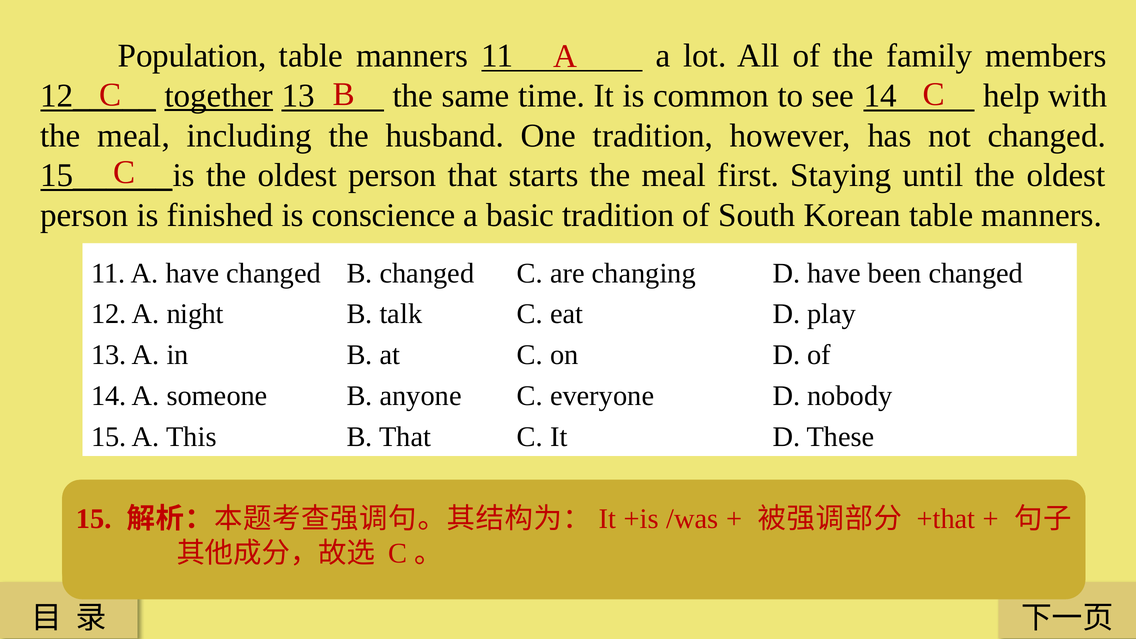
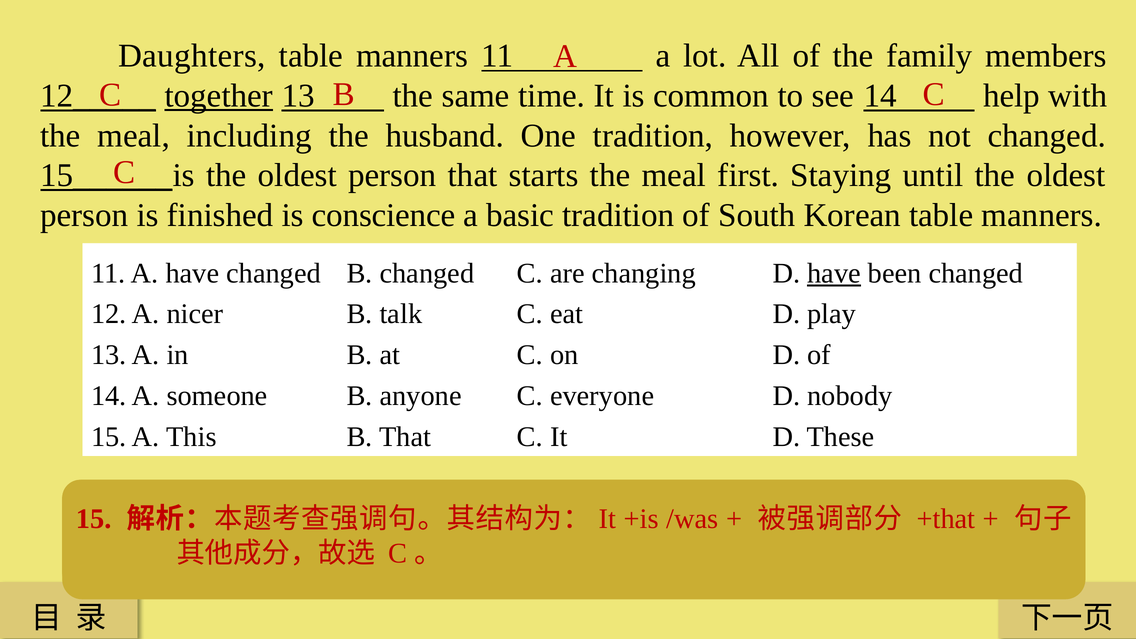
Population: Population -> Daughters
have at (834, 273) underline: none -> present
night: night -> nicer
